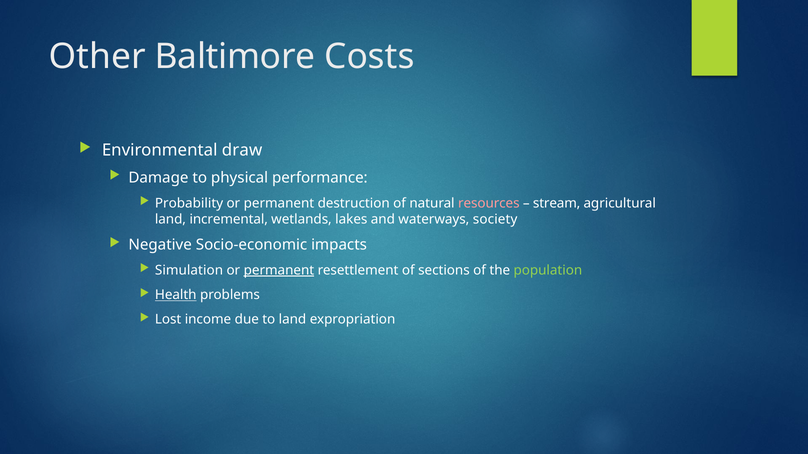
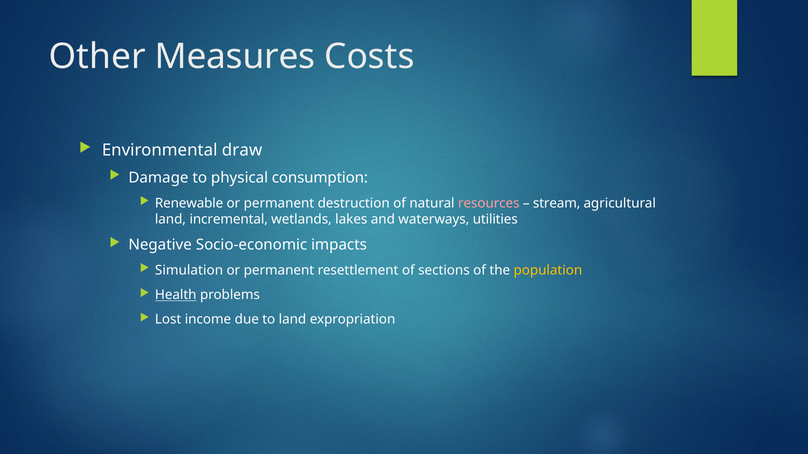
Baltimore: Baltimore -> Measures
performance: performance -> consumption
Probability: Probability -> Renewable
society: society -> utilities
permanent at (279, 271) underline: present -> none
population colour: light green -> yellow
